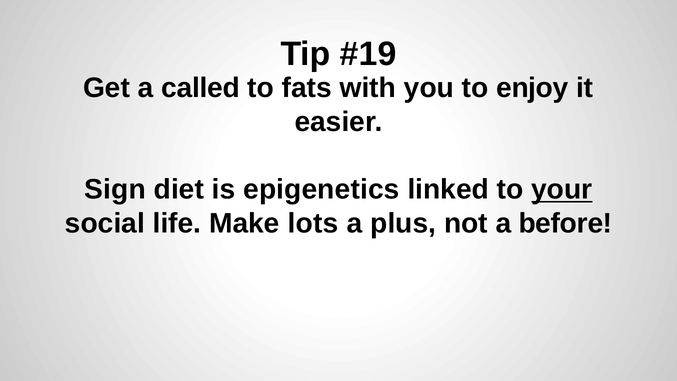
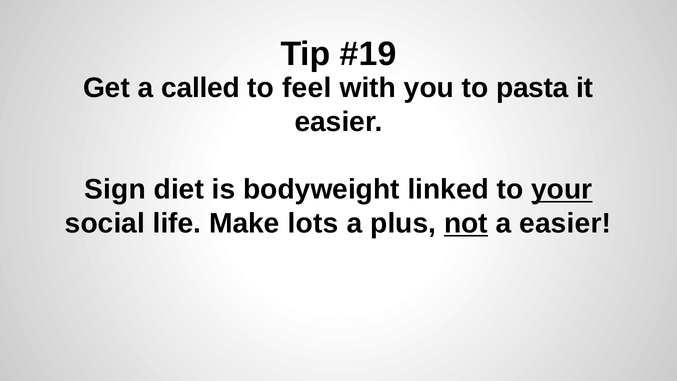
fats: fats -> feel
enjoy: enjoy -> pasta
epigenetics: epigenetics -> bodyweight
not underline: none -> present
a before: before -> easier
